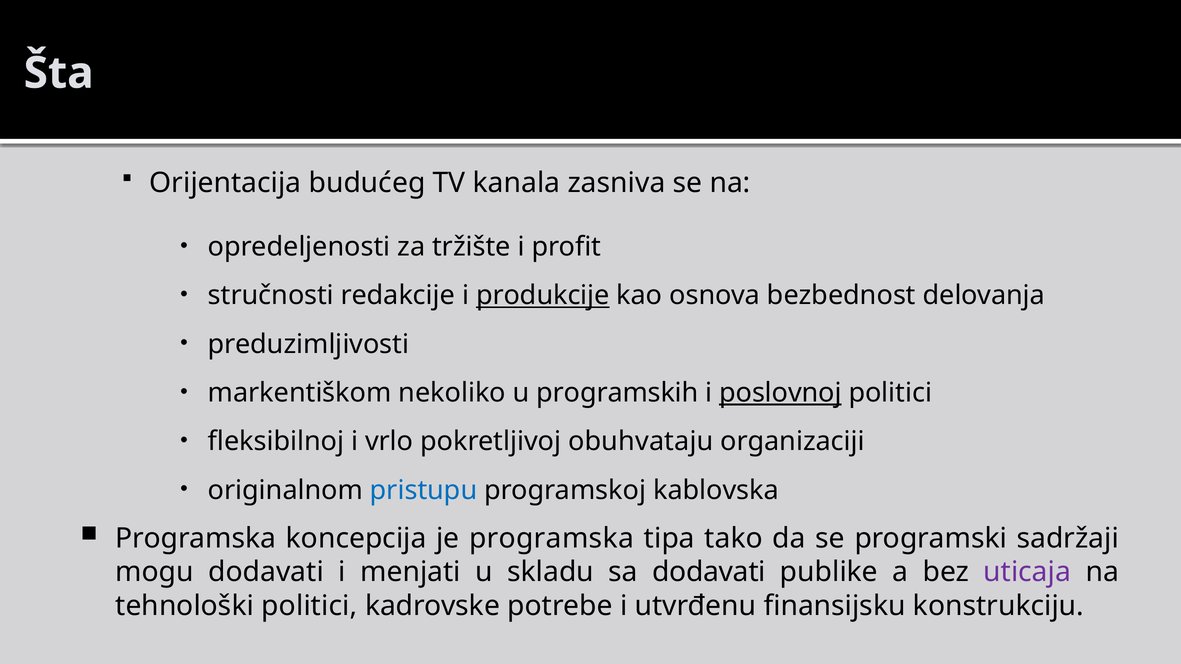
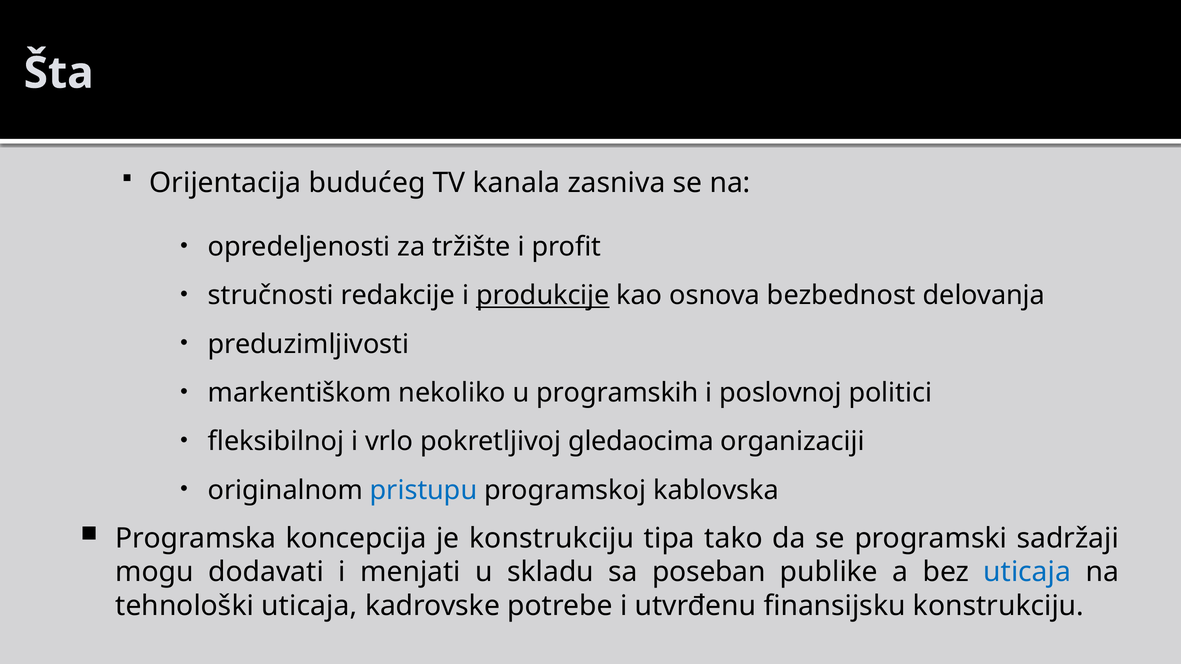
poslovnoj underline: present -> none
obuhvataju: obuhvataju -> gledaocima
je programska: programska -> konstrukciju
sa dodavati: dodavati -> poseban
uticaja at (1027, 572) colour: purple -> blue
tehnološki politici: politici -> uticaja
